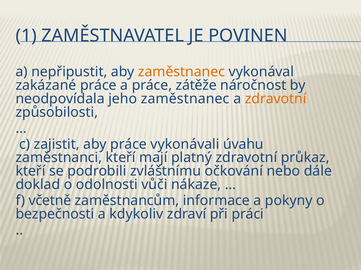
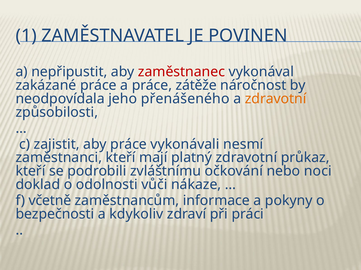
zaměstnanec at (181, 72) colour: orange -> red
jeho zaměstnanec: zaměstnanec -> přenášeného
úvahu: úvahu -> nesmí
dále: dále -> noci
